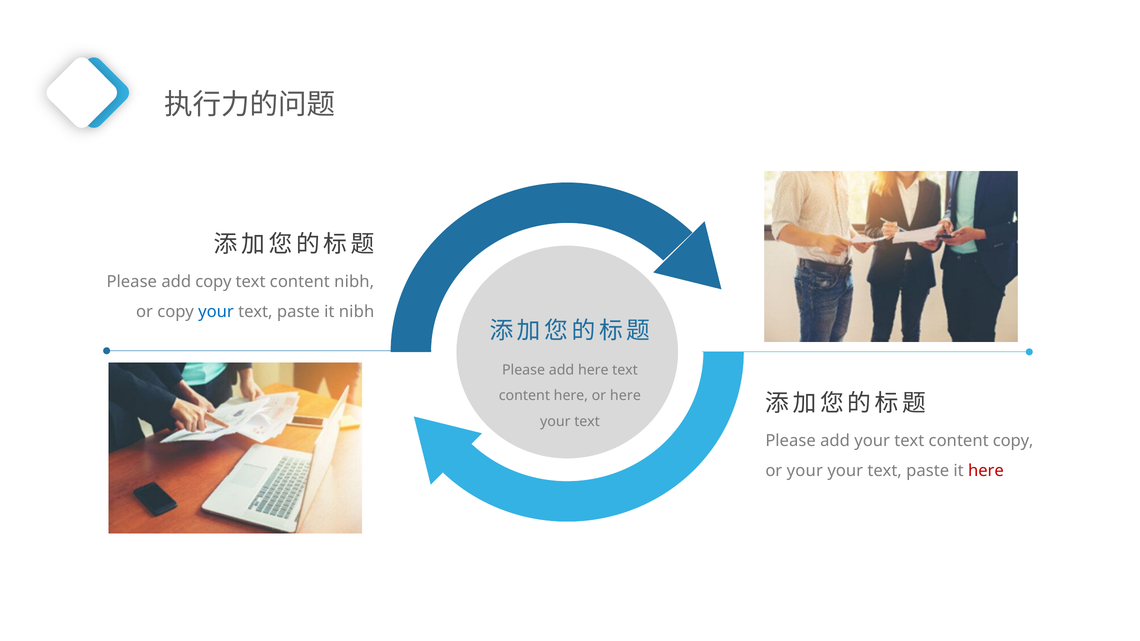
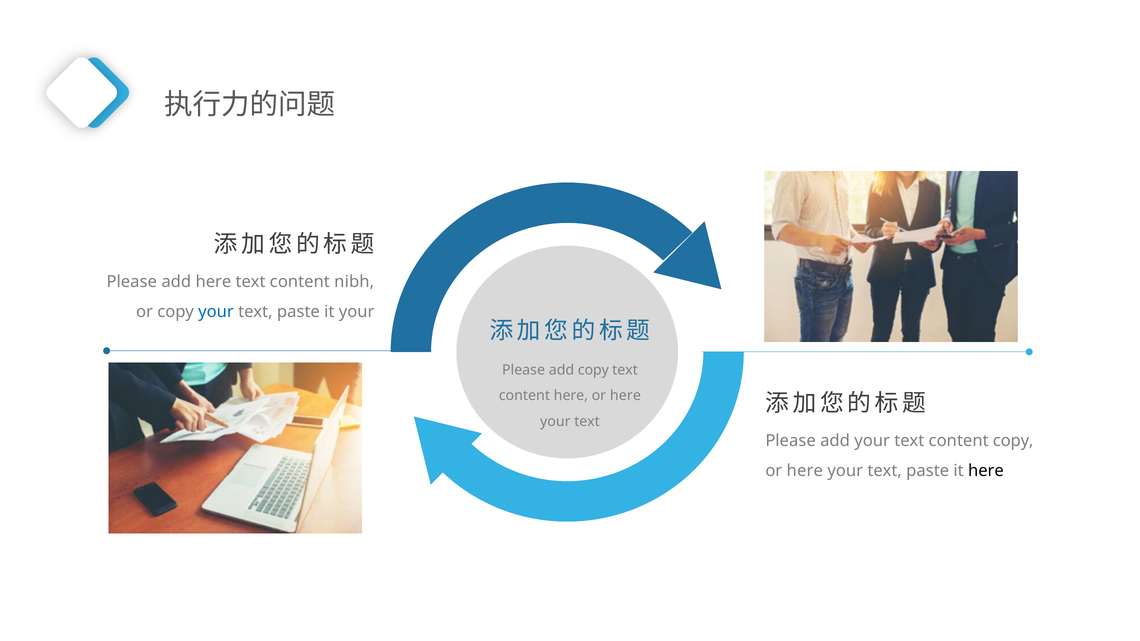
add copy: copy -> here
it nibh: nibh -> your
add here: here -> copy
your at (805, 471): your -> here
here at (986, 471) colour: red -> black
